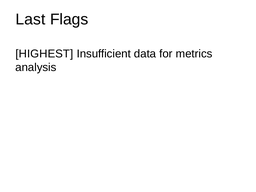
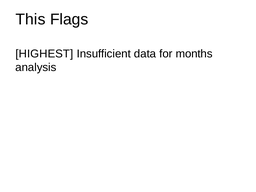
Last: Last -> This
metrics: metrics -> months
